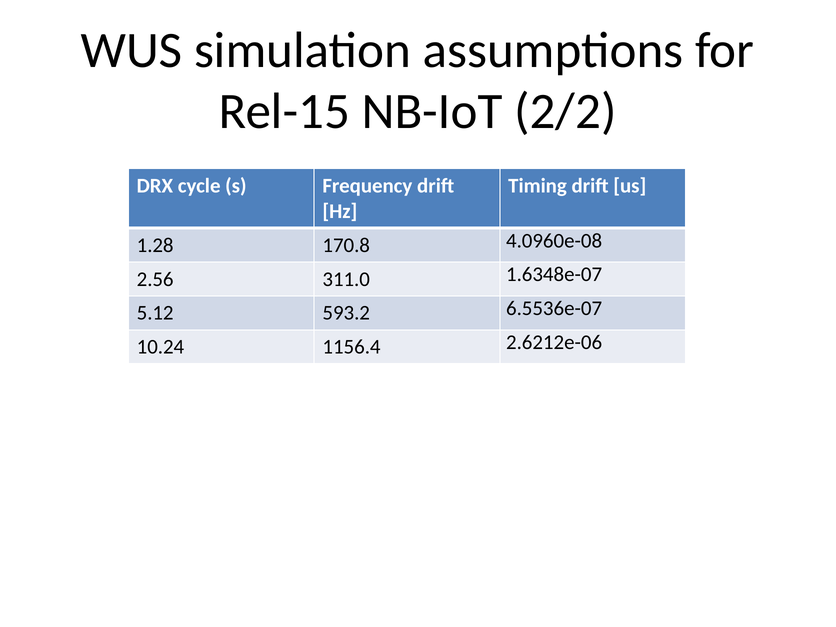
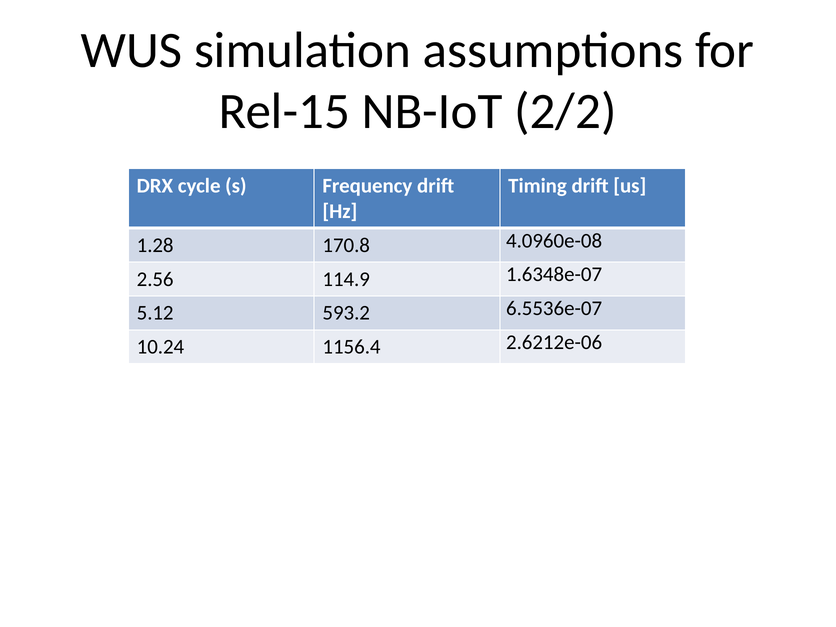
311.0: 311.0 -> 114.9
